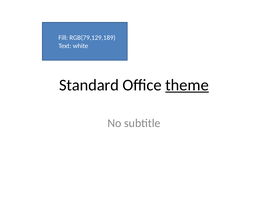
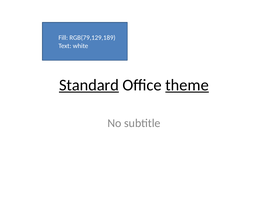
Standard underline: none -> present
